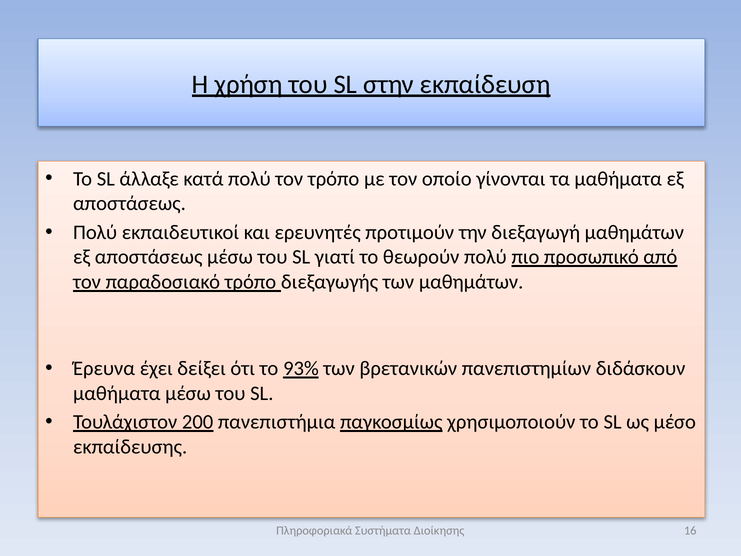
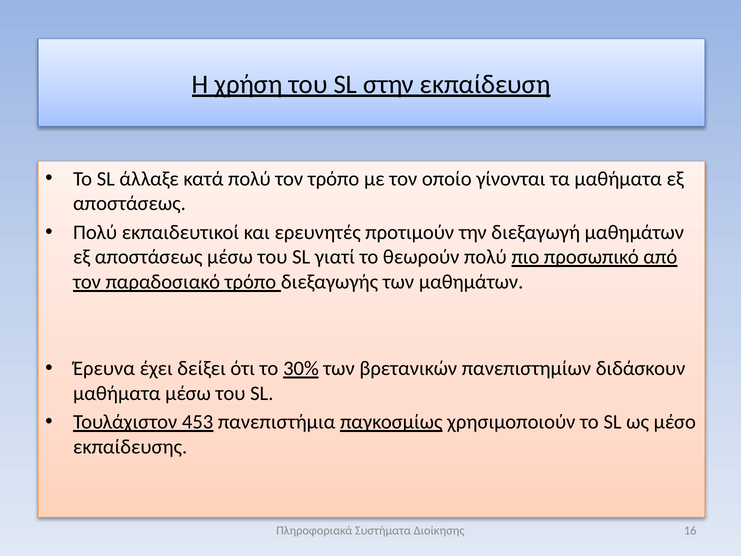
93%: 93% -> 30%
200: 200 -> 453
